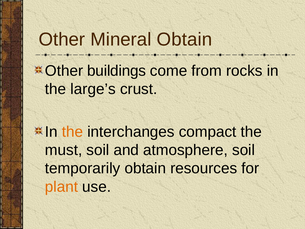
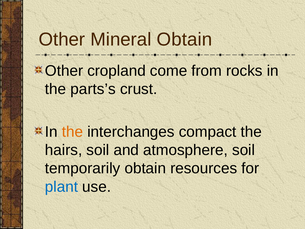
buildings: buildings -> cropland
large’s: large’s -> parts’s
must: must -> hairs
plant colour: orange -> blue
